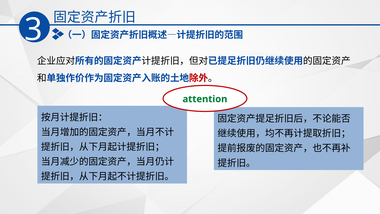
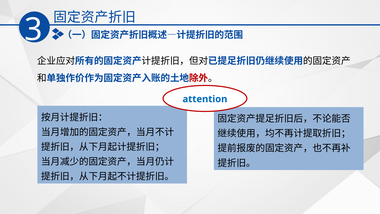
attention colour: green -> blue
